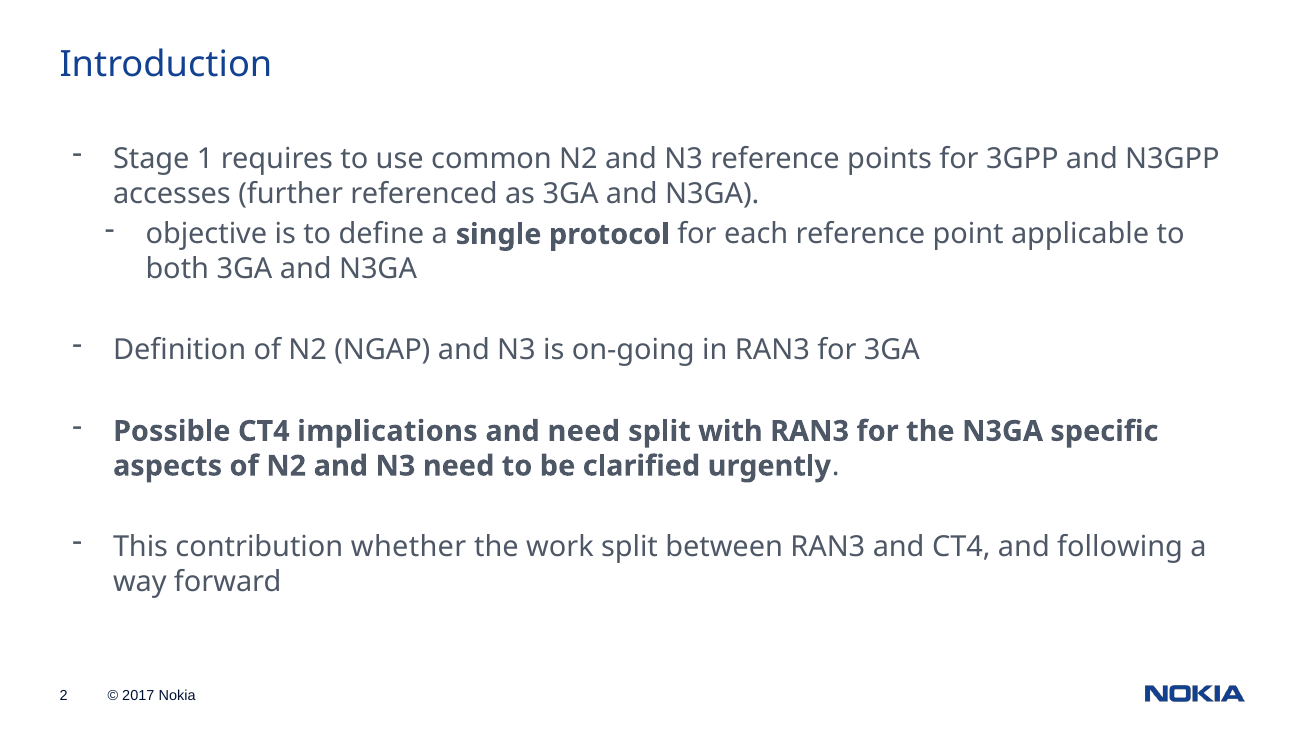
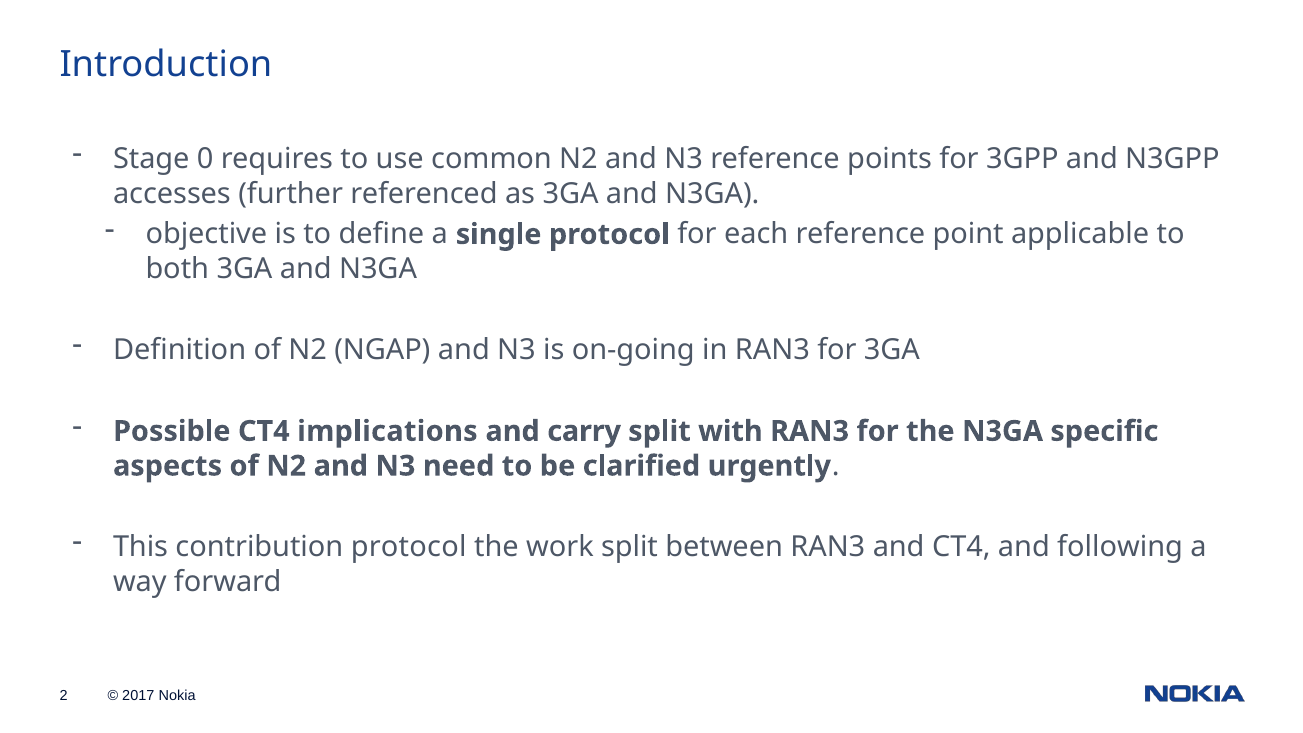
1: 1 -> 0
and need: need -> carry
contribution whether: whether -> protocol
